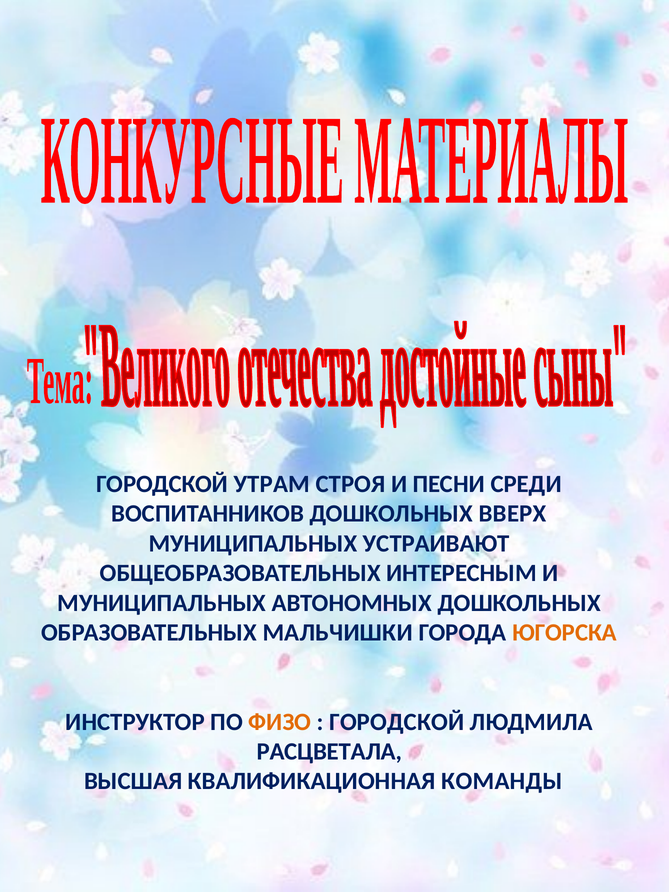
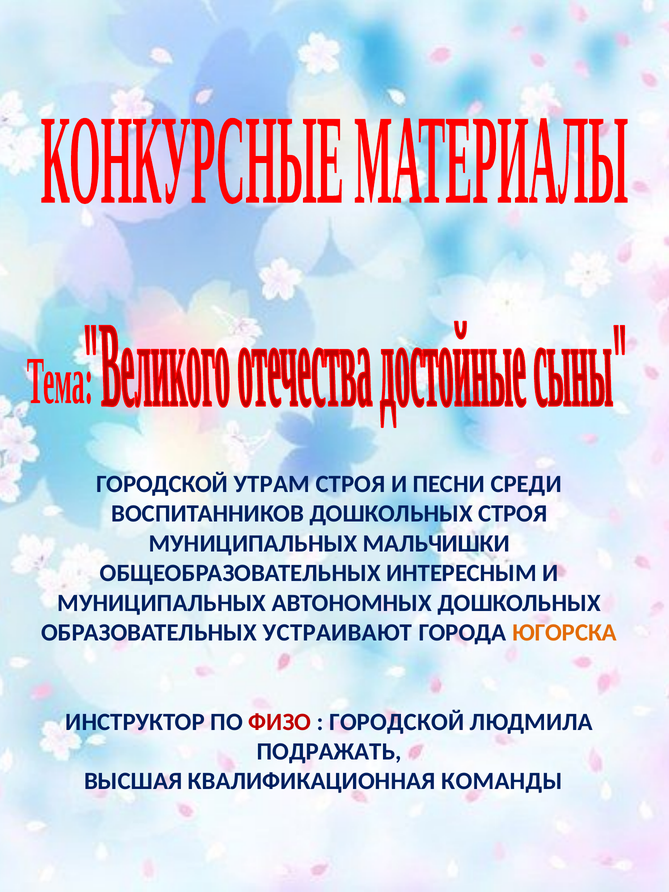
ДОШКОЛЬНЫХ ВВЕРХ: ВВЕРХ -> СТРОЯ
УСТРАИВАЮТ: УСТРАИВАЮТ -> МАЛЬЧИШКИ
МАЛЬЧИШКИ: МАЛЬЧИШКИ -> УСТРАИВАЮТ
ФИЗО colour: orange -> red
РАСЦВЕТАЛА: РАСЦВЕТАЛА -> ПОДРАЖАТЬ
